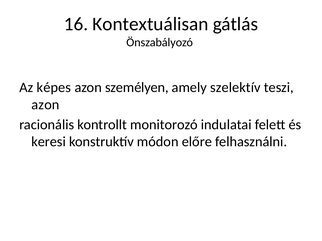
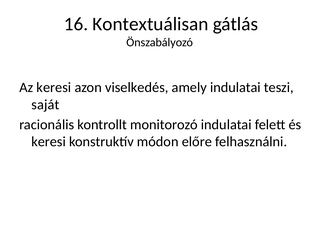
Az képes: képes -> keresi
személyen: személyen -> viselkedés
amely szelektív: szelektív -> indulatai
azon at (45, 105): azon -> saját
